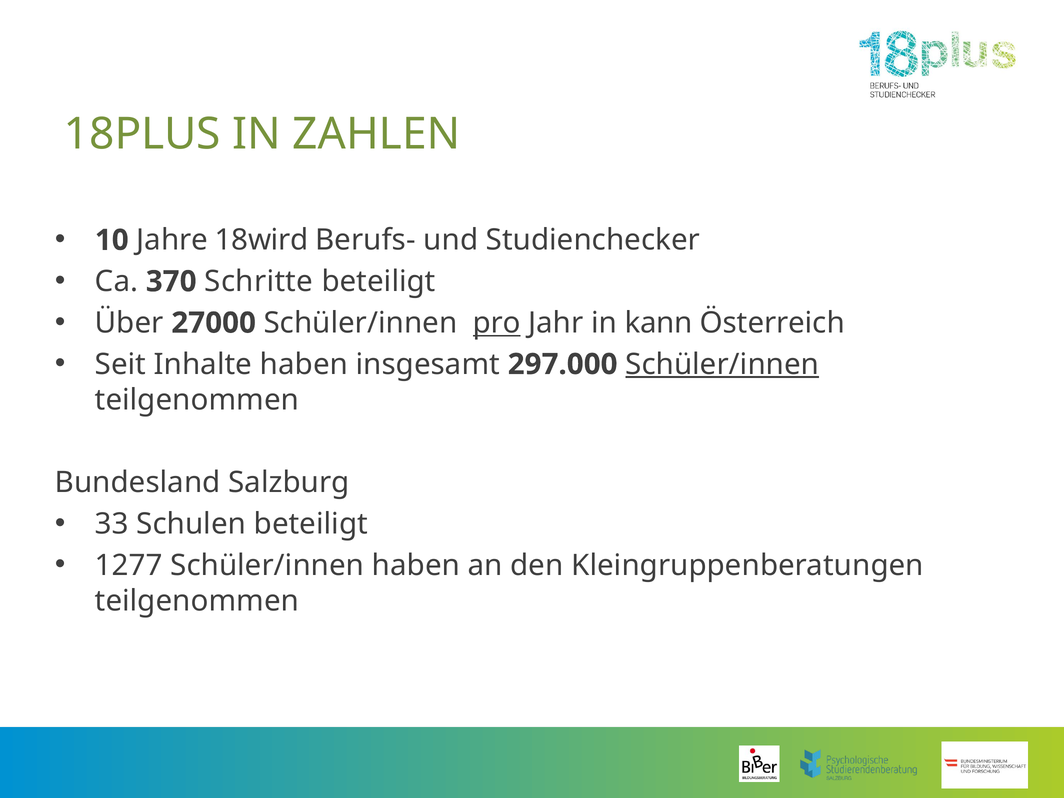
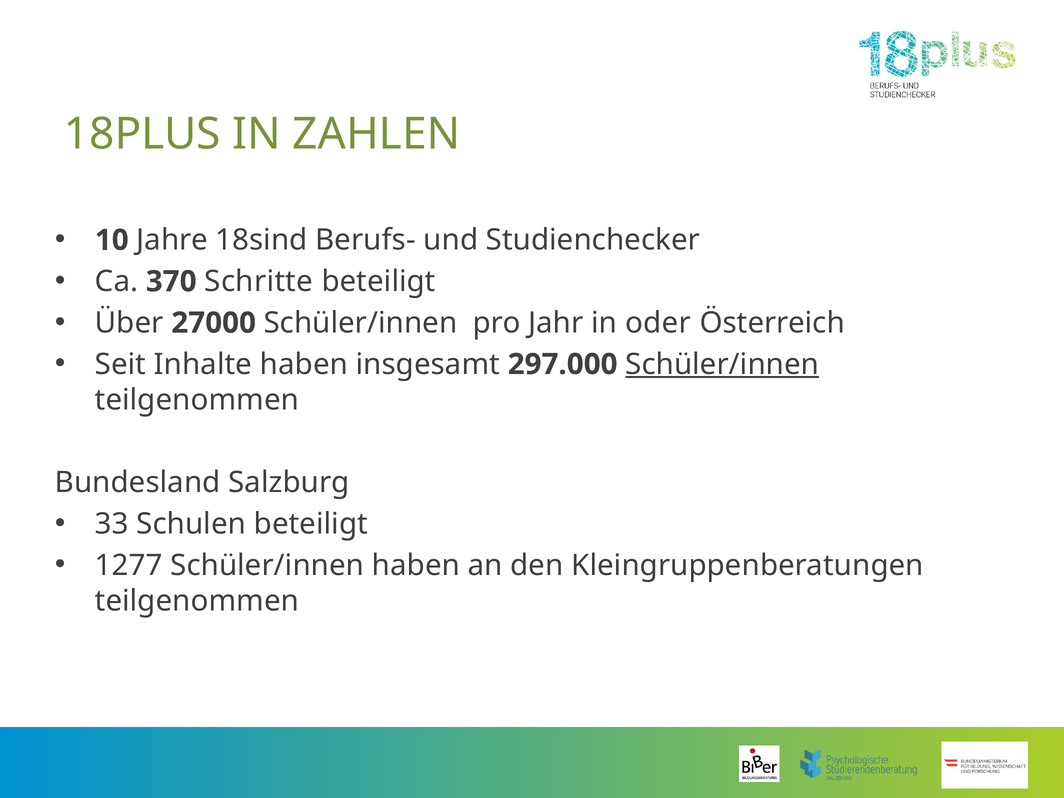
18wird: 18wird -> 18sind
pro underline: present -> none
kann: kann -> oder
